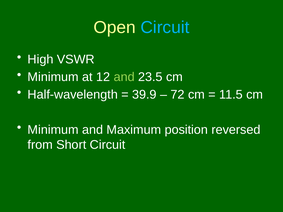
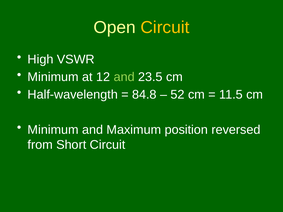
Circuit at (165, 27) colour: light blue -> yellow
39.9: 39.9 -> 84.8
72: 72 -> 52
